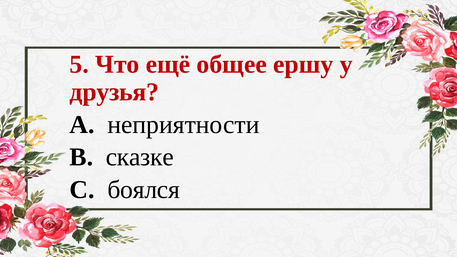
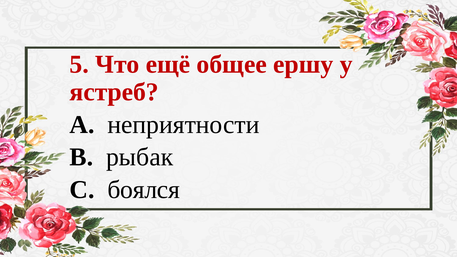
друзья: друзья -> ястреб
сказке: сказке -> рыбак
